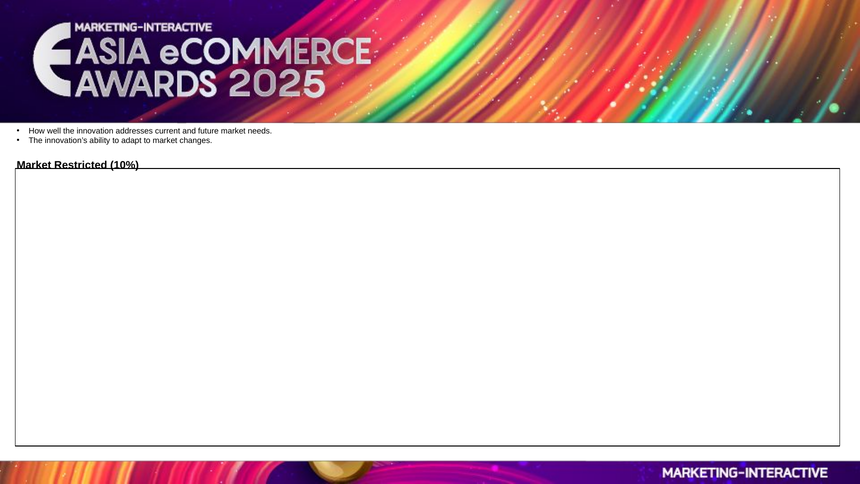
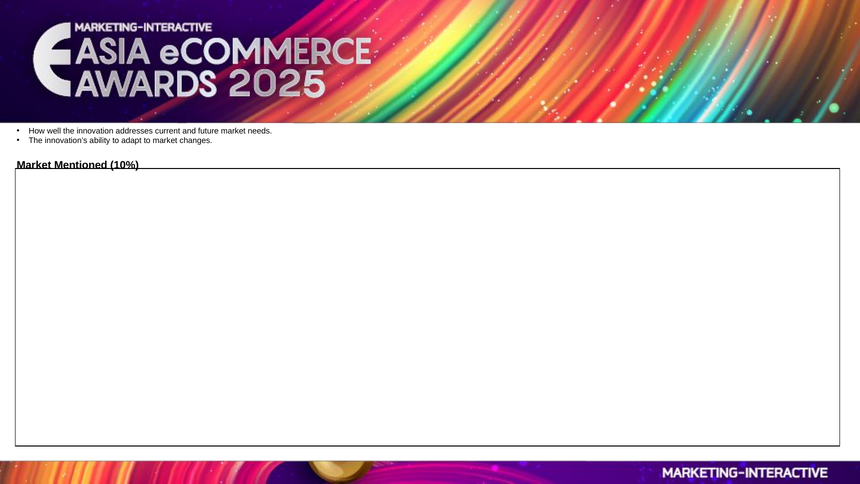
Restricted: Restricted -> Mentioned
